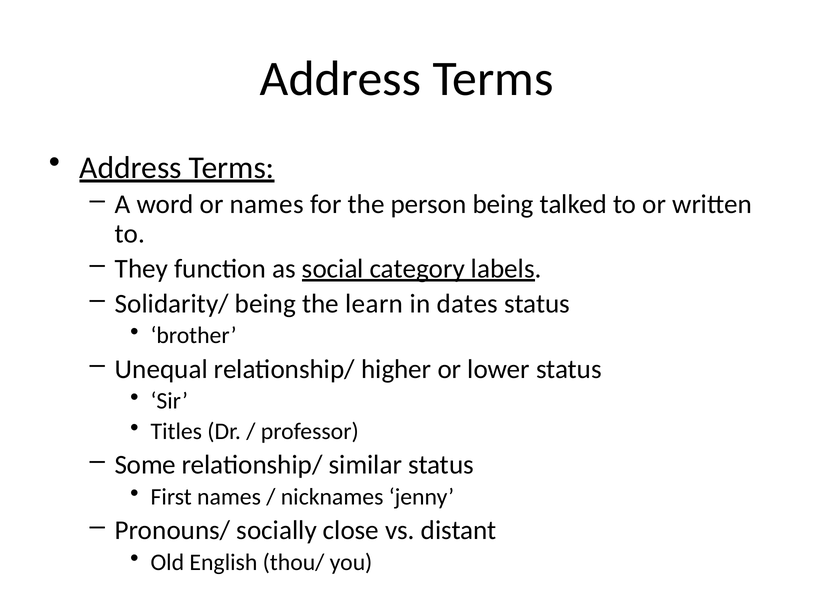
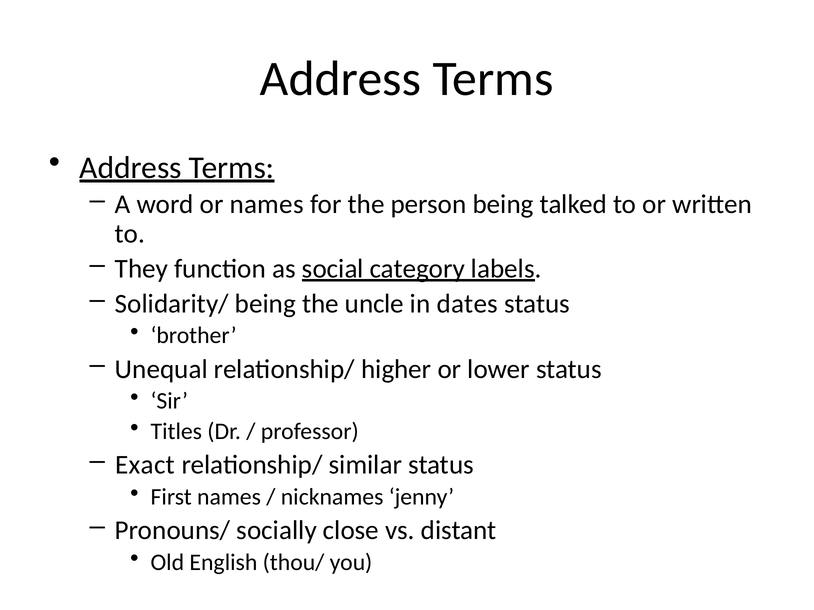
learn: learn -> uncle
Some: Some -> Exact
